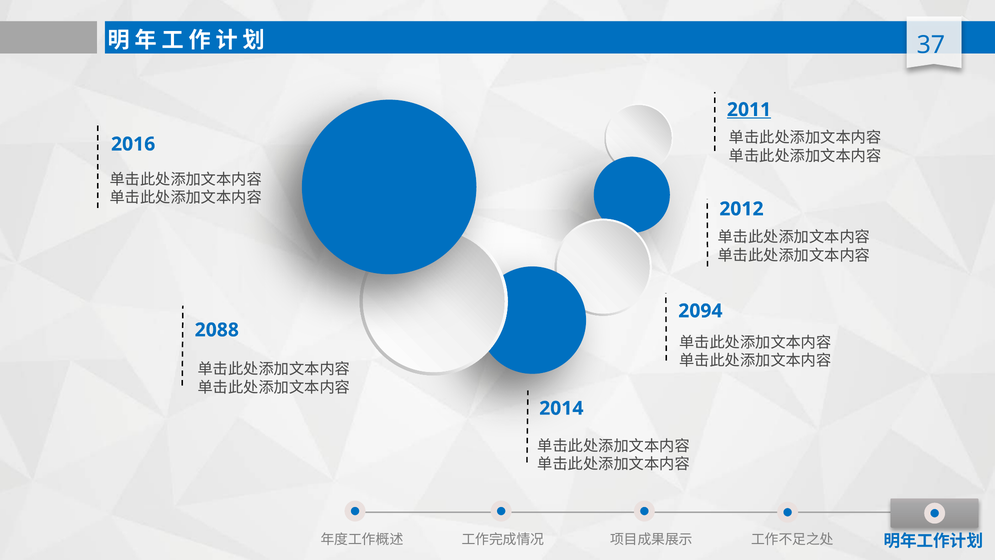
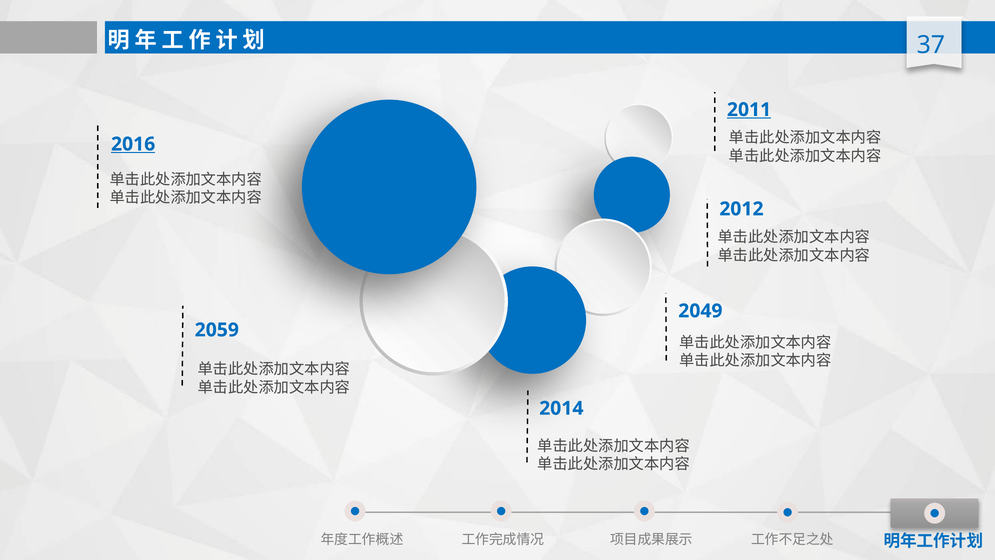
2016 underline: none -> present
2094: 2094 -> 2049
2088: 2088 -> 2059
